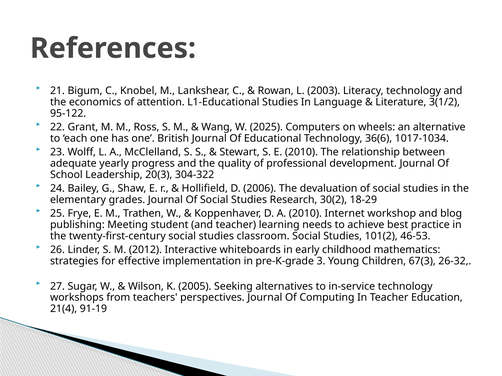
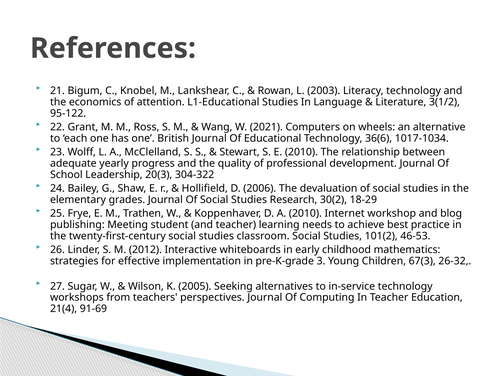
2025: 2025 -> 2021
91-19: 91-19 -> 91-69
